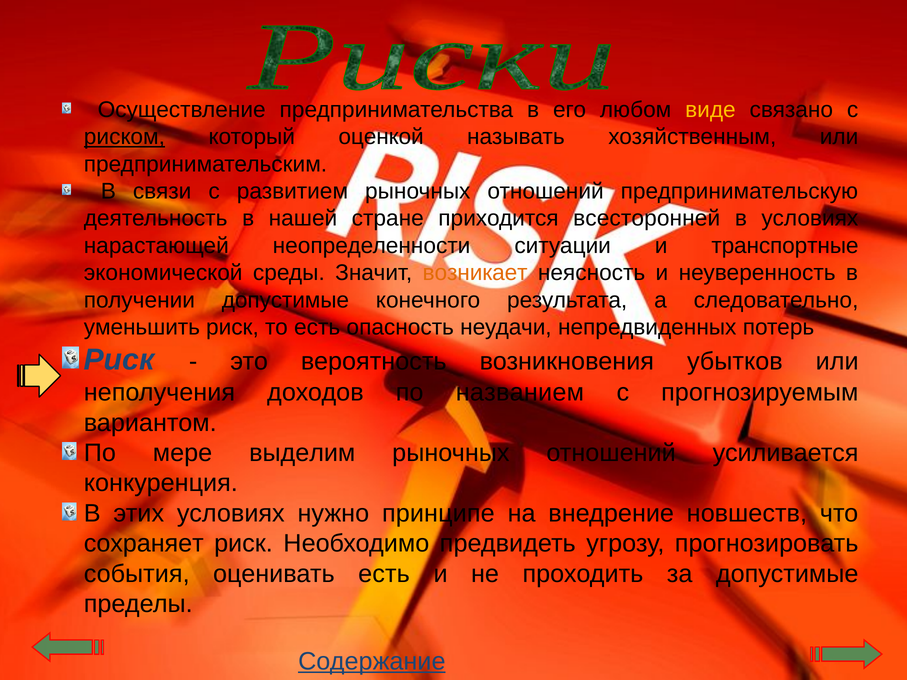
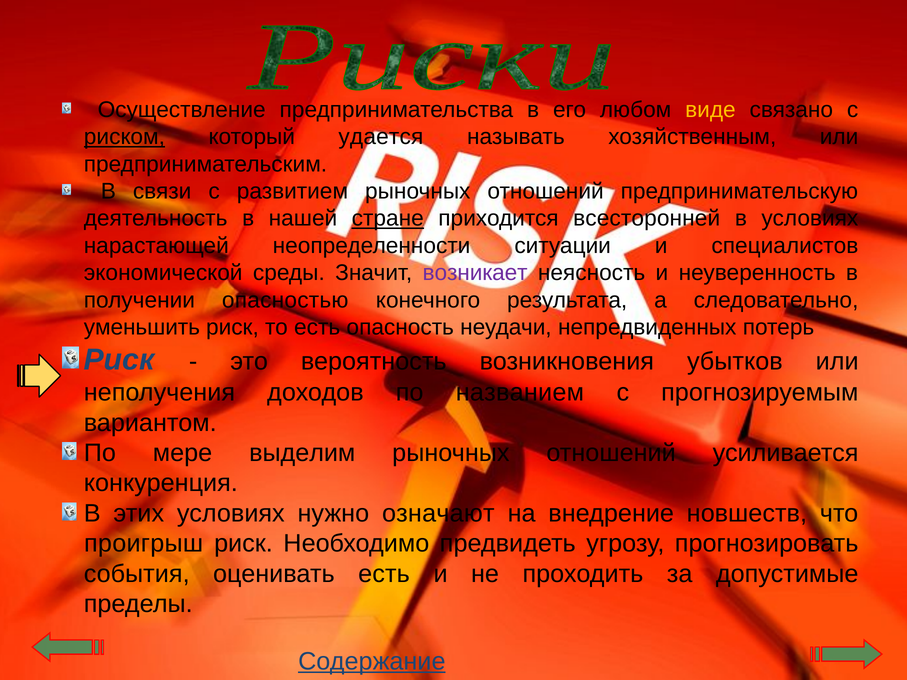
оценкой: оценкой -> удается
стране underline: none -> present
транспортные: транспортные -> специалистов
возникает colour: orange -> purple
получении допустимые: допустимые -> опасностью
принципе: принципе -> означают
сохраняет: сохраняет -> проигрыш
